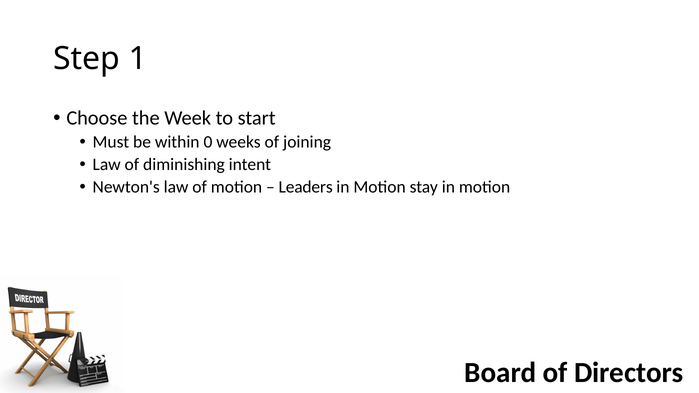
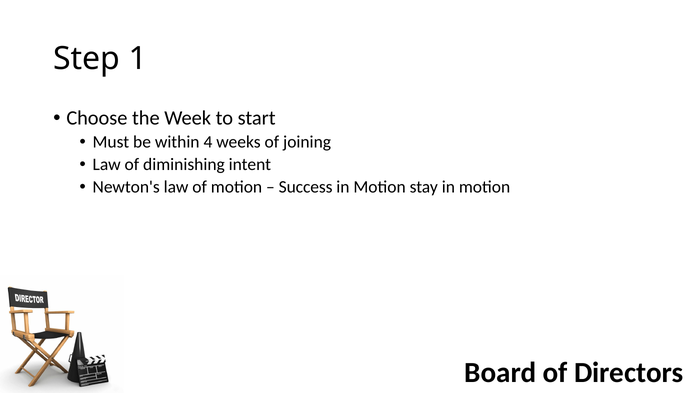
0: 0 -> 4
Leaders: Leaders -> Success
